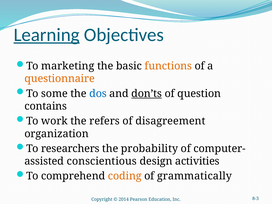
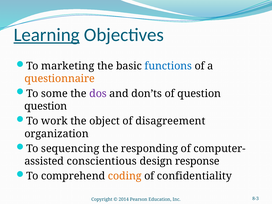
functions colour: orange -> blue
dos colour: blue -> purple
don’ts underline: present -> none
contains at (46, 106): contains -> question
refers: refers -> object
researchers: researchers -> sequencing
probability: probability -> responding
activities: activities -> response
grammatically: grammatically -> confidentiality
